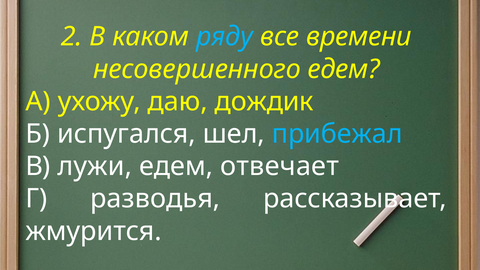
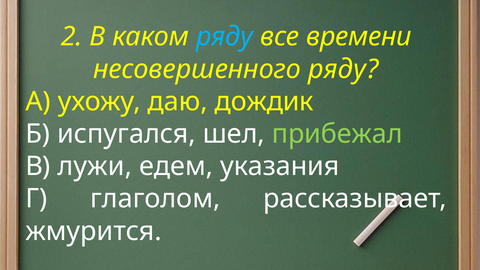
несовершенного едем: едем -> ряду
прибежал colour: light blue -> light green
отвечает: отвечает -> указания
разводья: разводья -> глаголом
